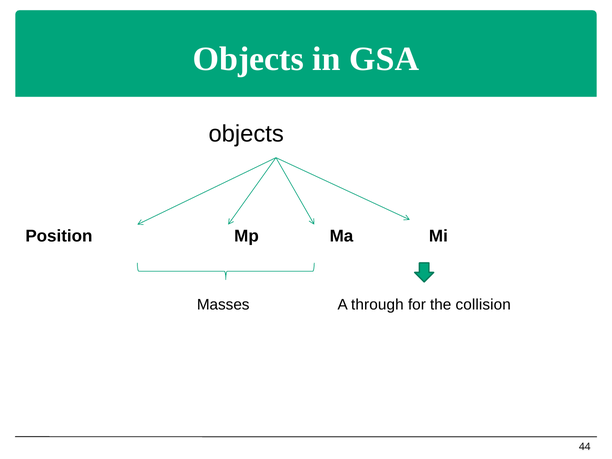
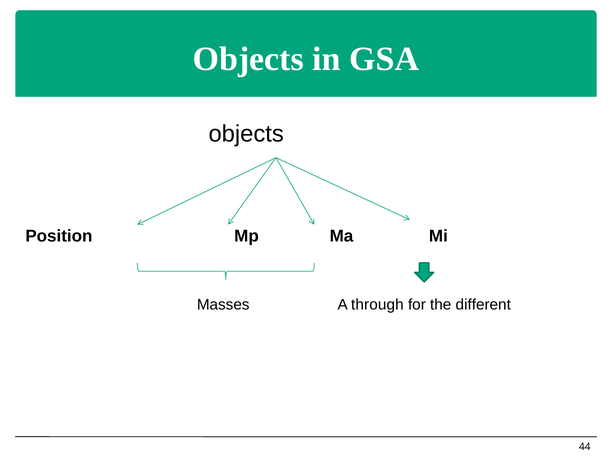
collision: collision -> different
